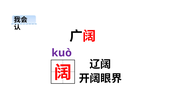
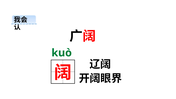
kuò colour: purple -> green
